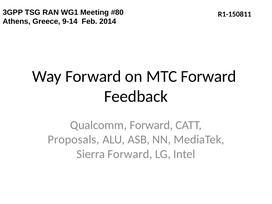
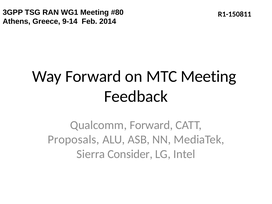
MTC Forward: Forward -> Meeting
Sierra Forward: Forward -> Consider
